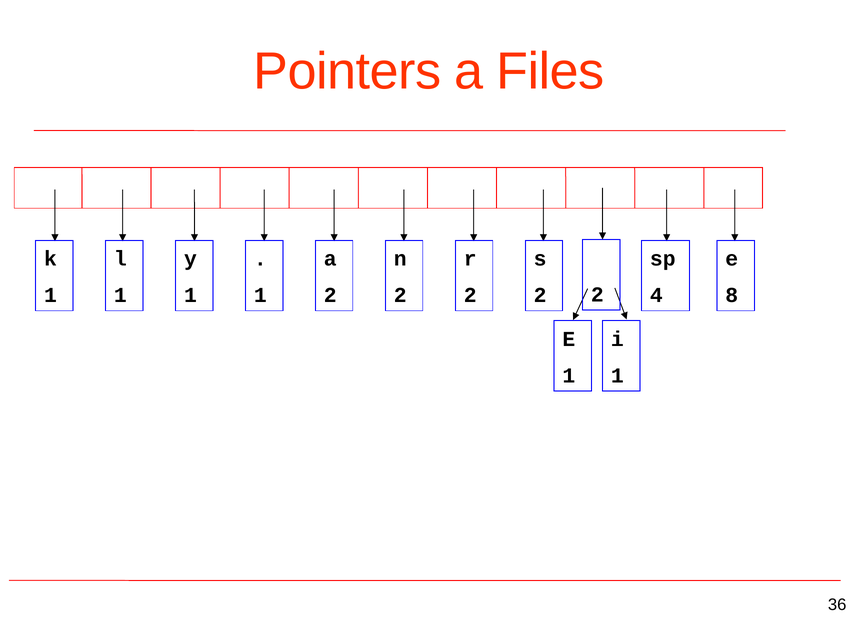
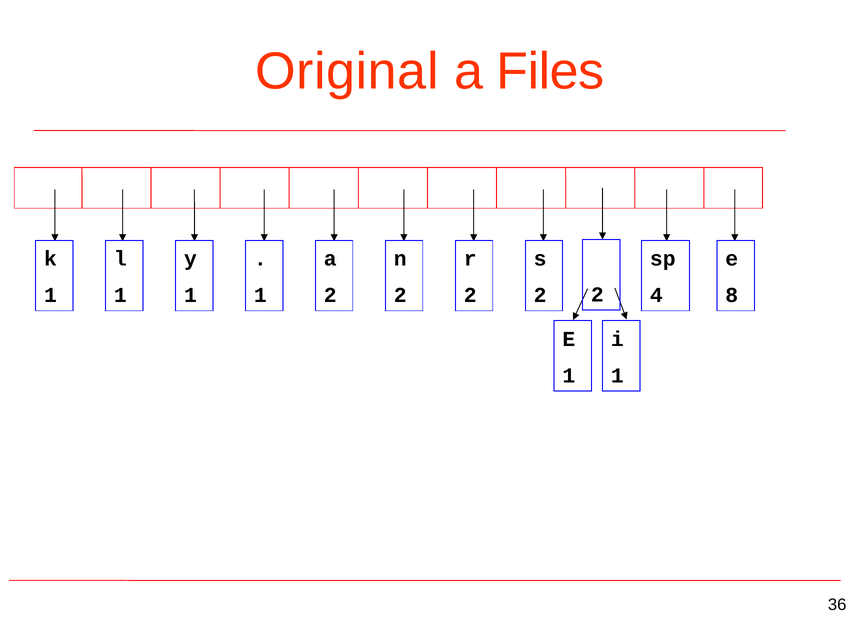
Pointers: Pointers -> Original
